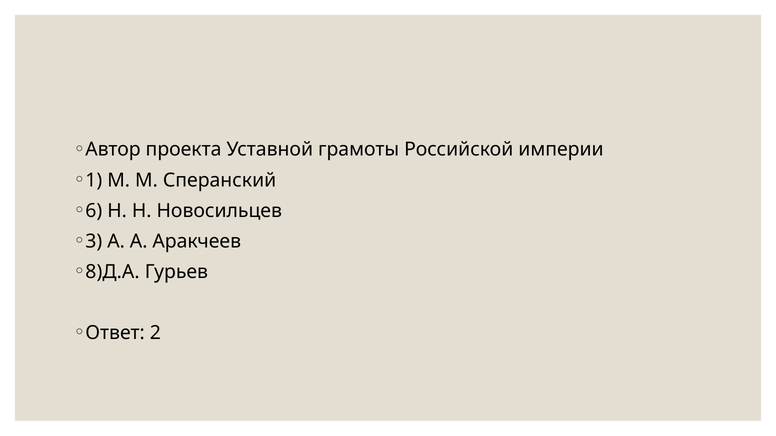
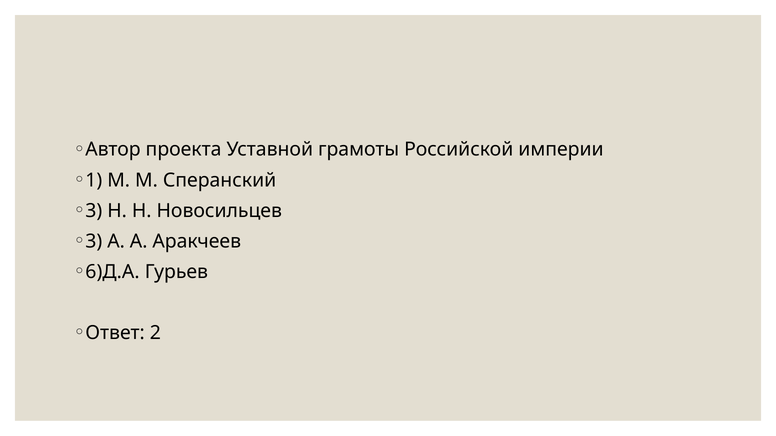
6 at (94, 211): 6 -> 3
8)Д.А: 8)Д.А -> 6)Д.А
